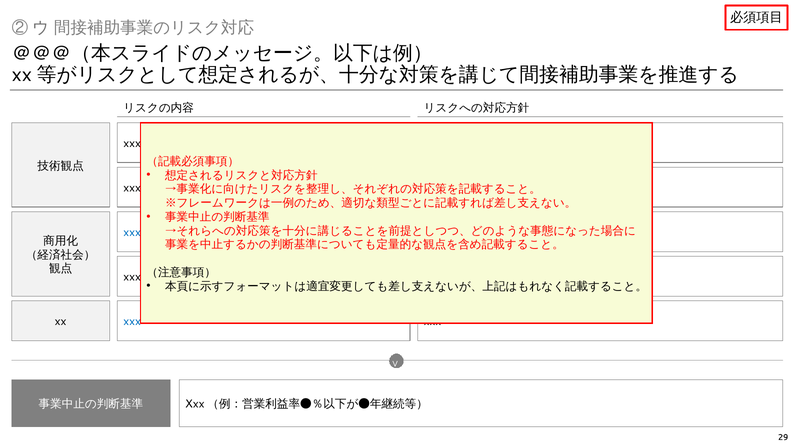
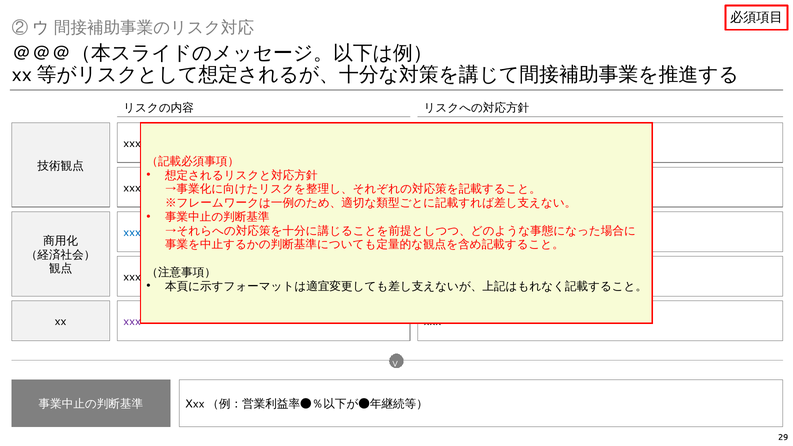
xxx at (132, 322) colour: blue -> purple
